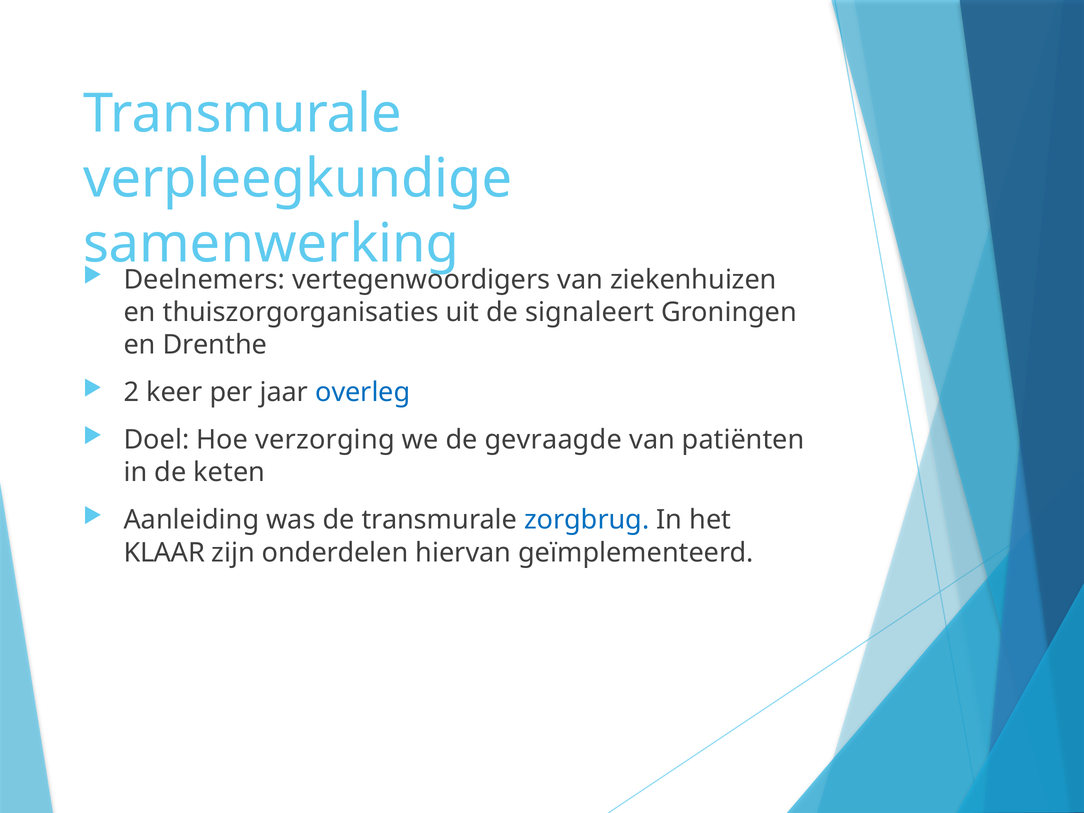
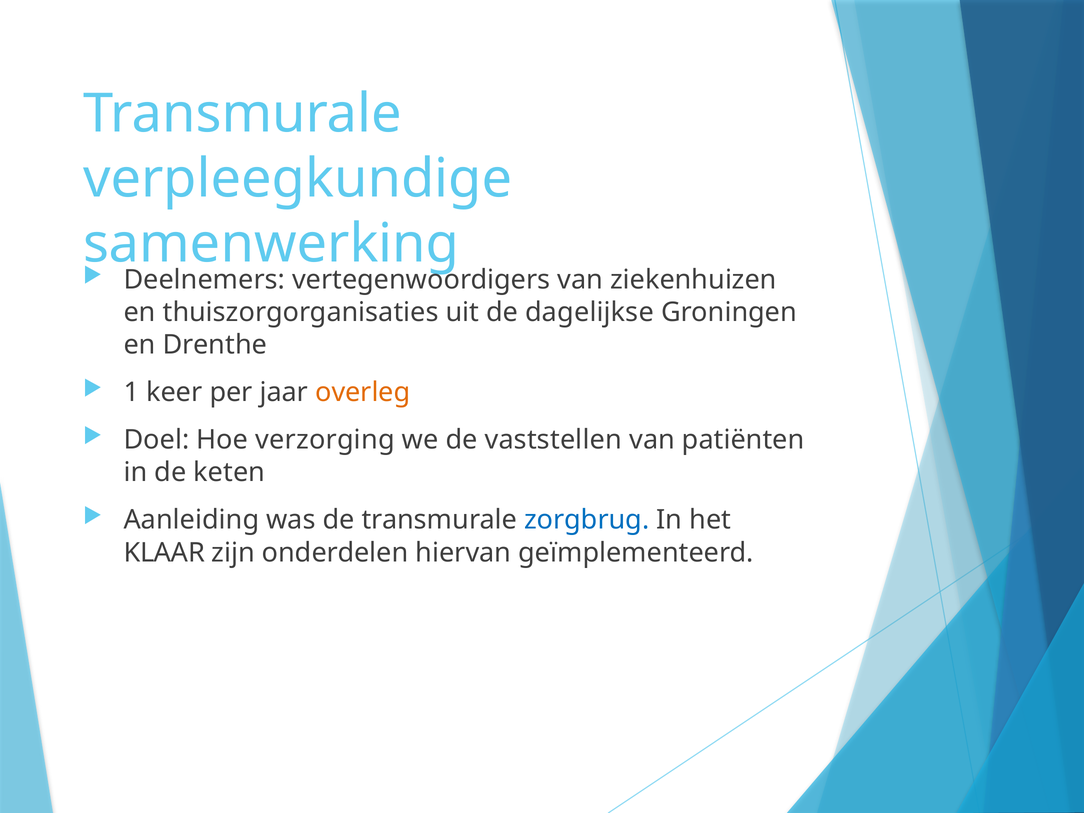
signaleert: signaleert -> dagelijkse
2: 2 -> 1
overleg colour: blue -> orange
gevraagde: gevraagde -> vaststellen
